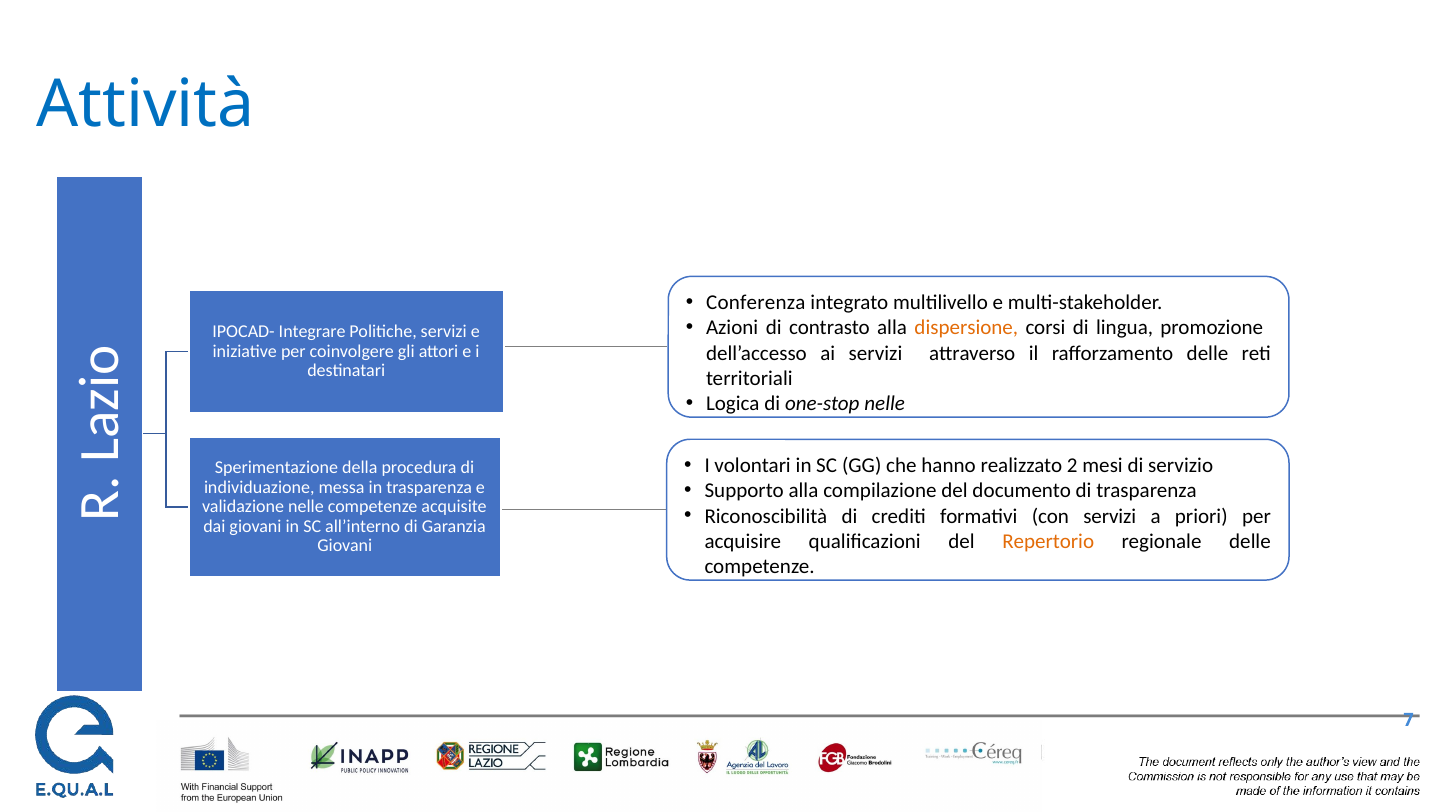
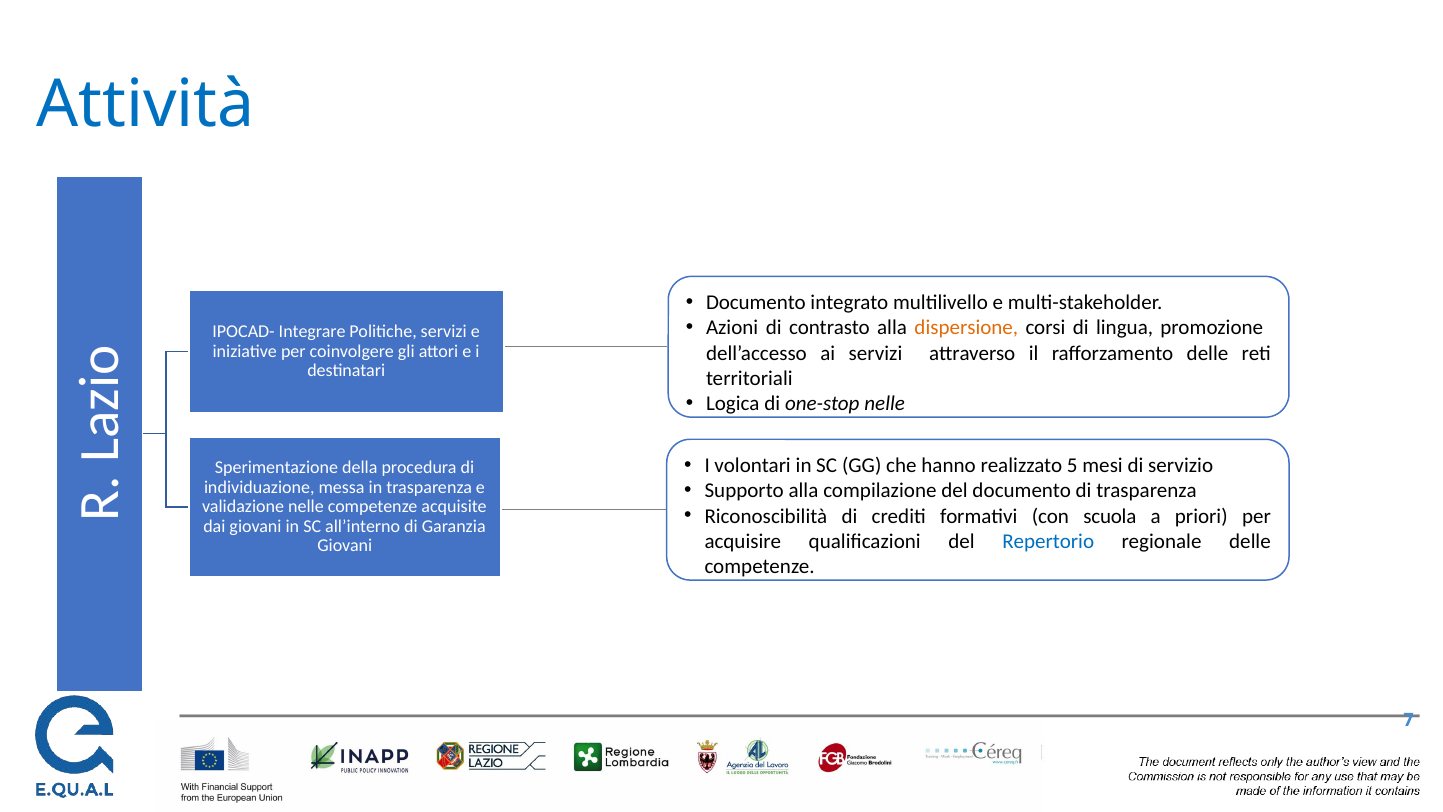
Conferenza at (756, 303): Conferenza -> Documento
2: 2 -> 5
con servizi: servizi -> scuola
Repertorio colour: orange -> blue
